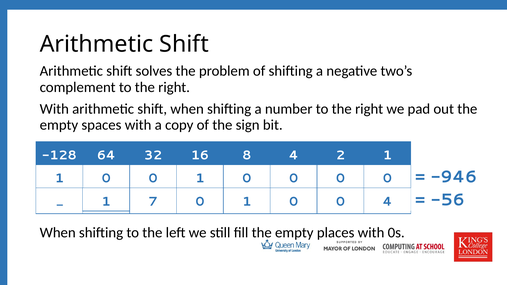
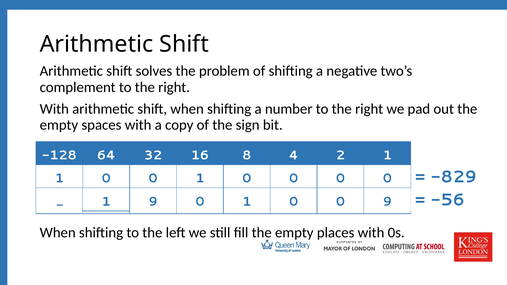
-946: -946 -> -829
7 at (153, 202): 7 -> 9
0 4: 4 -> 9
